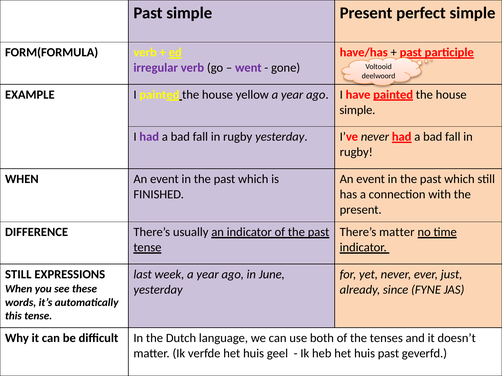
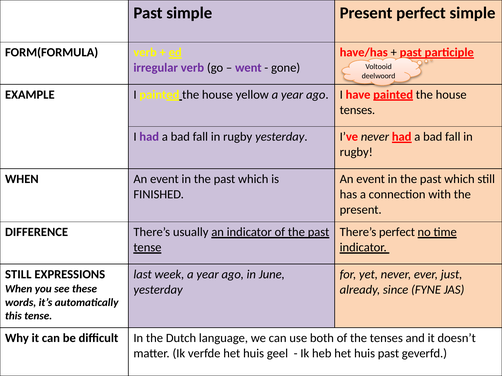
simple at (357, 110): simple -> tenses
There’s matter: matter -> perfect
